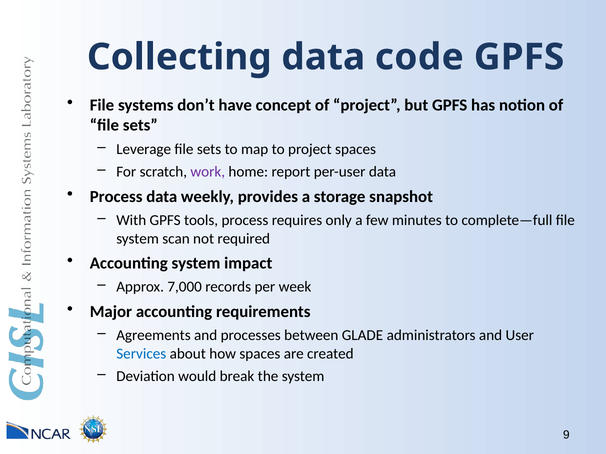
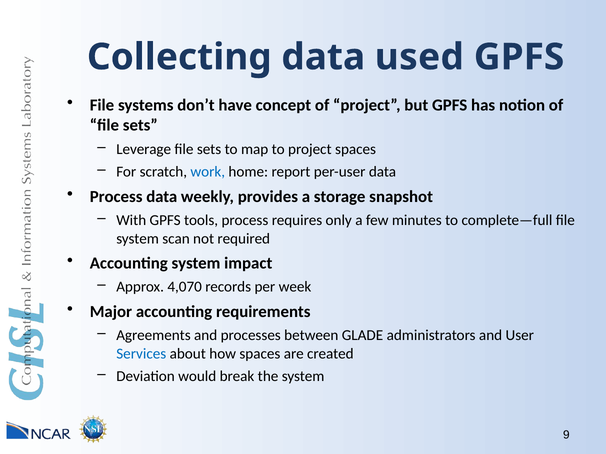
code: code -> used
work colour: purple -> blue
7,000: 7,000 -> 4,070
